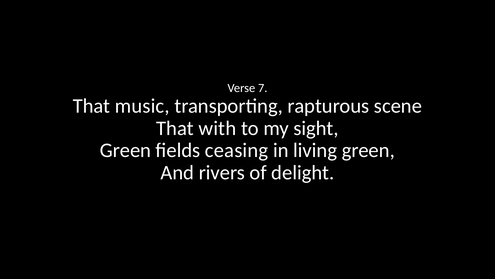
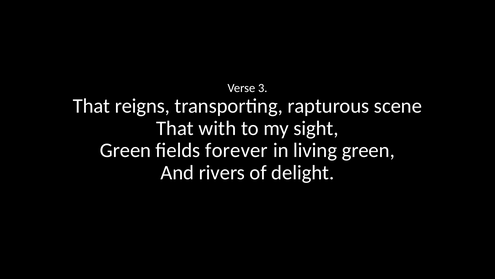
7: 7 -> 3
music: music -> reigns
ceasing: ceasing -> forever
